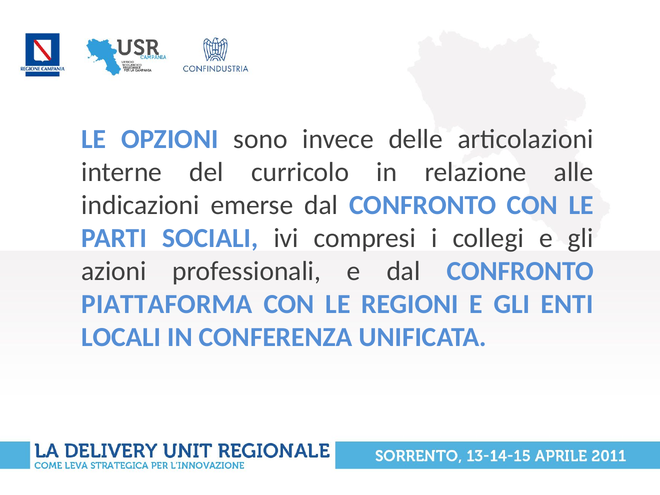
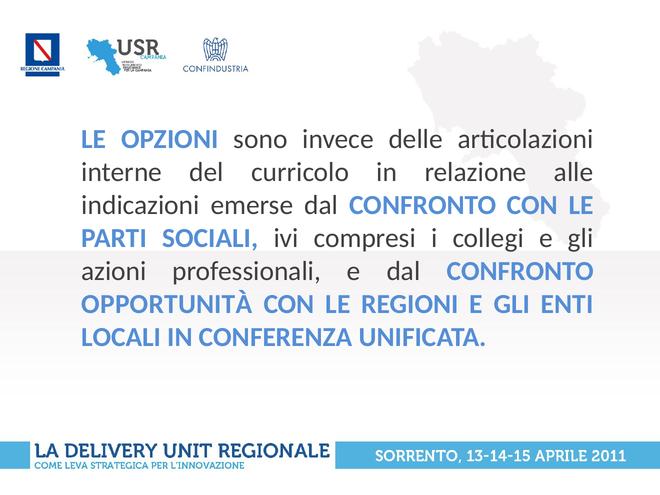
PIATTAFORMA: PIATTAFORMA -> OPPORTUNITÀ
